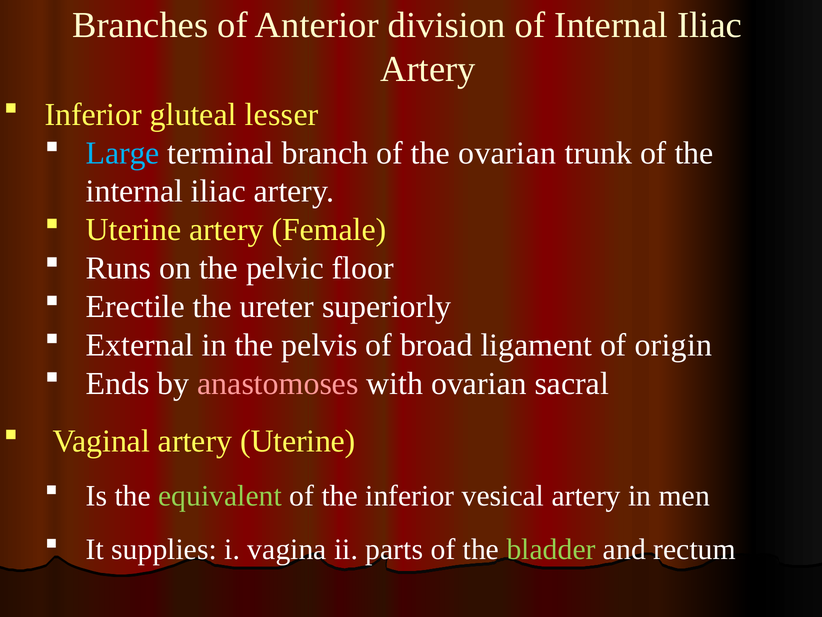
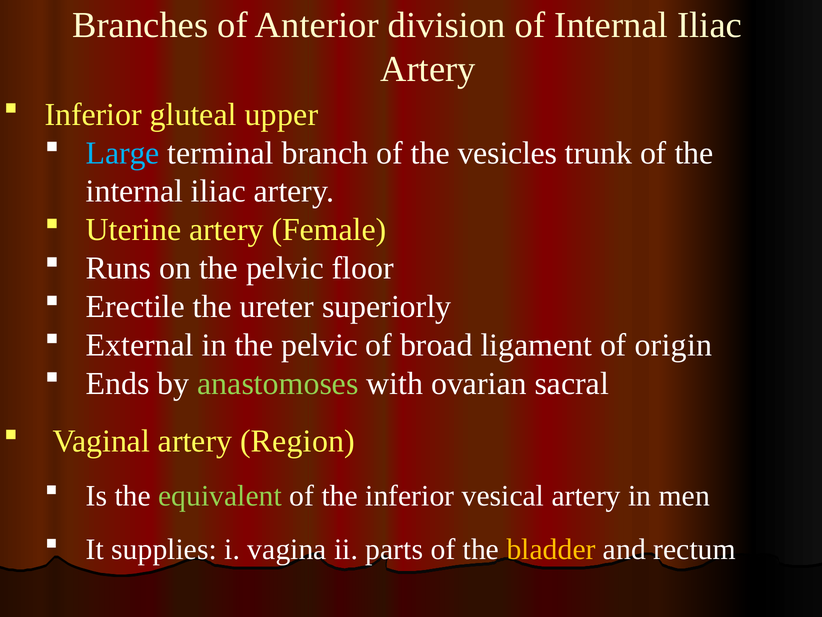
lesser: lesser -> upper
the ovarian: ovarian -> vesicles
in the pelvis: pelvis -> pelvic
anastomoses colour: pink -> light green
artery Uterine: Uterine -> Region
bladder colour: light green -> yellow
